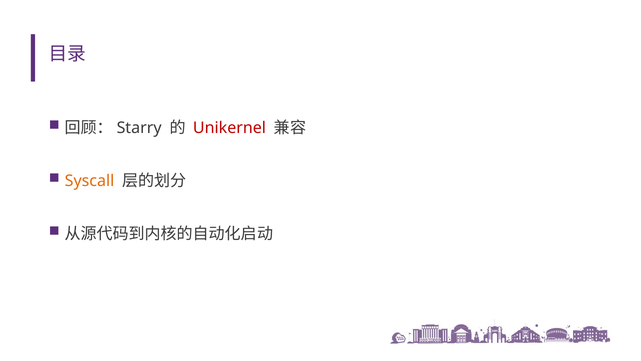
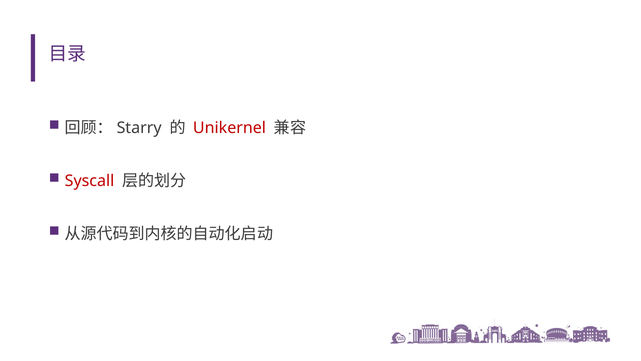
Syscall colour: orange -> red
